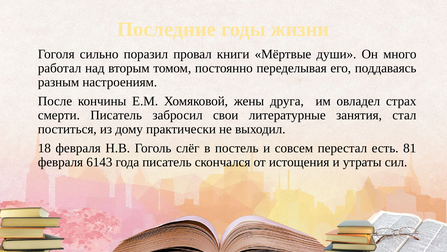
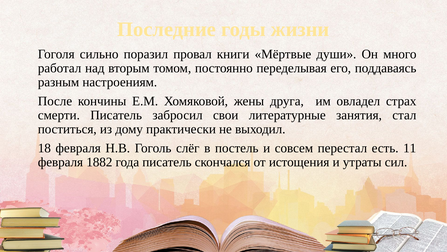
81: 81 -> 11
6143: 6143 -> 1882
